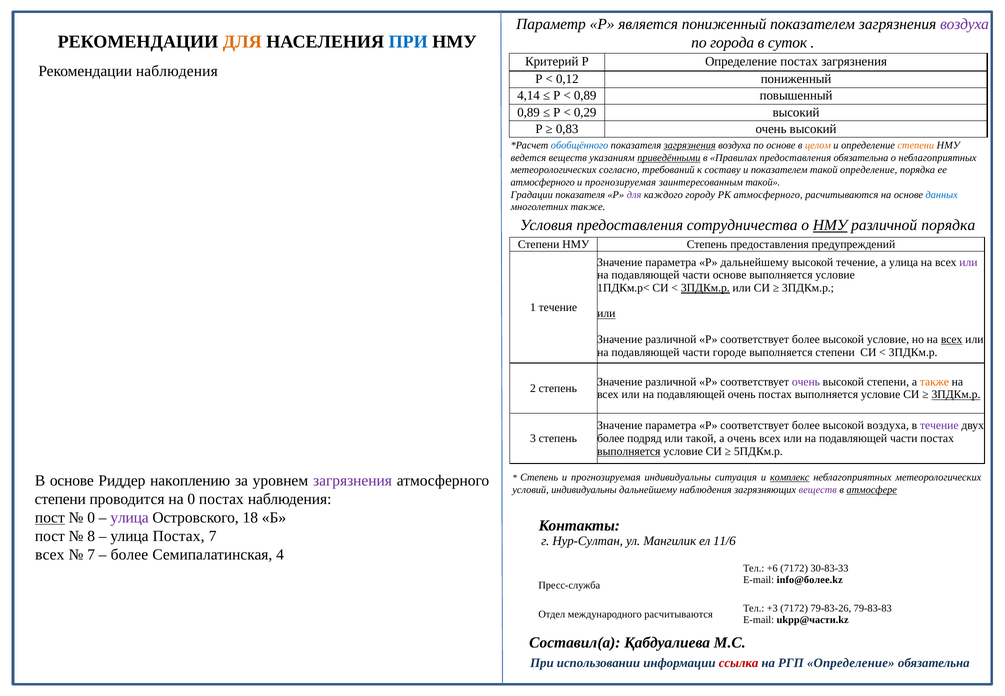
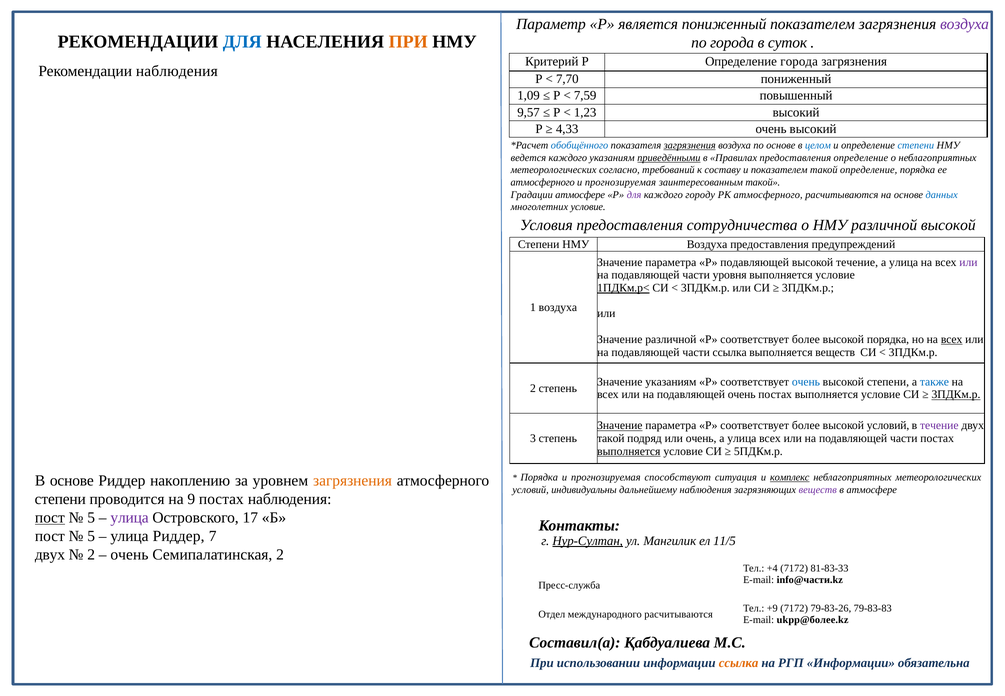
ДЛЯ at (242, 42) colour: orange -> blue
ПРИ at (408, 42) colour: blue -> orange
Определение постах: постах -> города
0,12: 0,12 -> 7,70
4,14: 4,14 -> 1,09
0,89 at (585, 96): 0,89 -> 7,59
0,89 at (529, 112): 0,89 -> 9,57
0,29: 0,29 -> 1,23
0,83: 0,83 -> 4,33
целом colour: orange -> blue
степени at (916, 145) colour: orange -> blue
ведется веществ: веществ -> каждого
предоставления обязательна: обязательна -> определение
Градации показателя: показателя -> атмосфере
многолетних также: также -> условие
НМУ at (830, 225) underline: present -> none
различной порядка: порядка -> высокой
НМУ Степень: Степень -> Воздуха
Р дальнейшему: дальнейшему -> подавляющей
части основе: основе -> уровня
1ПДКм.р< underline: none -> present
3ПДКм.р at (705, 288) underline: present -> none
1 течение: течение -> воздуха
или at (606, 314) underline: present -> none
высокой условие: условие -> порядка
части городе: городе -> ссылка
выполняется степени: степени -> веществ
различной at (671, 382): различной -> указаниям
очень at (806, 382) colour: purple -> blue
также at (934, 382) colour: orange -> blue
Значение at (620, 425) underline: none -> present
высокой воздуха: воздуха -> условий
более at (611, 438): более -> такой
или такой: такой -> очень
очень at (742, 438): очень -> улица
загрязнения at (353, 480) colour: purple -> orange
Степень at (539, 477): Степень -> Порядка
прогнозируемая индивидуальны: индивидуальны -> способствуют
атмосфере at (872, 490) underline: present -> none
на 0: 0 -> 9
0 at (91, 517): 0 -> 5
18: 18 -> 17
8 at (91, 536): 8 -> 5
улица Постах: Постах -> Риддер
Нур-Султан underline: none -> present
11/6: 11/6 -> 11/5
всех at (50, 555): всех -> двух
7 at (91, 555): 7 -> 2
более at (129, 555): более -> очень
Семипалатинская 4: 4 -> 2
+6: +6 -> +4
30-83-33: 30-83-33 -> 81-83-33
info@более.kz: info@более.kz -> info@части.kz
+3: +3 -> +9
ukpp@части.kz: ukpp@части.kz -> ukpp@более.kz
ссылка at (739, 663) colour: red -> orange
РГП Определение: Определение -> Информации
